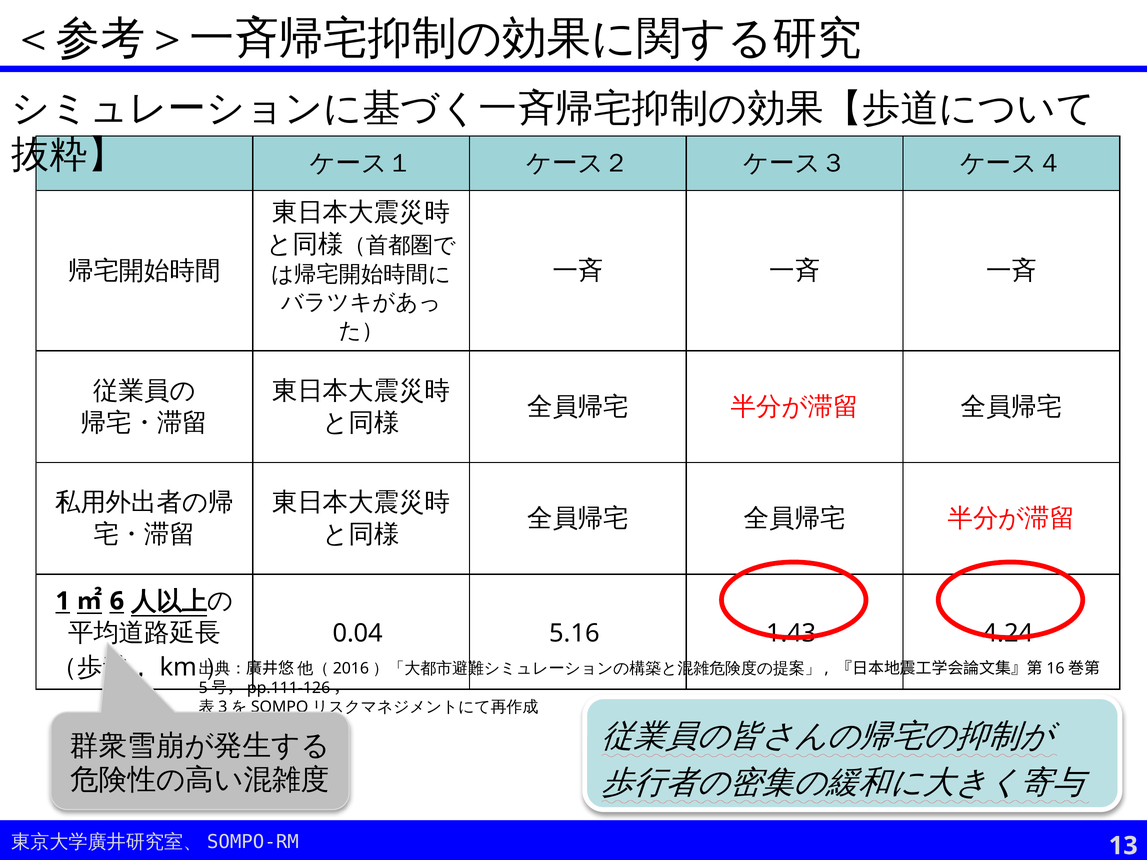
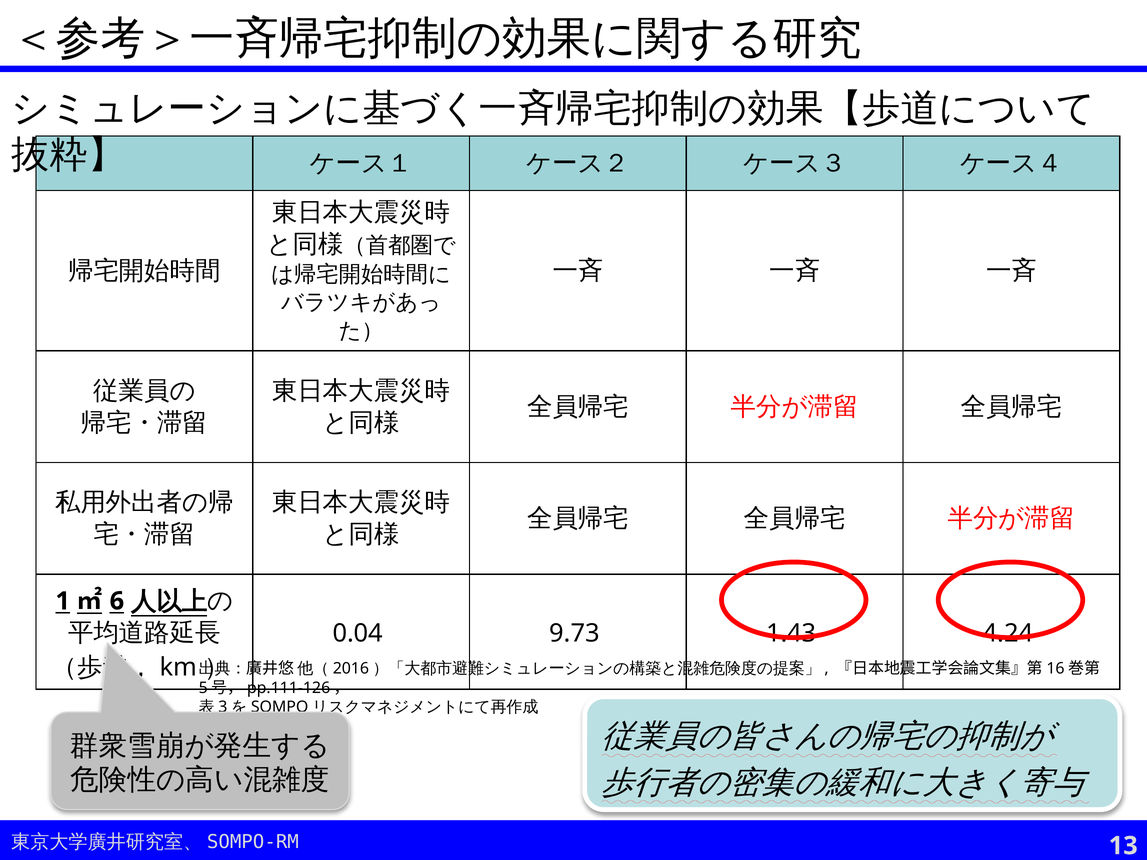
5.16: 5.16 -> 9.73
